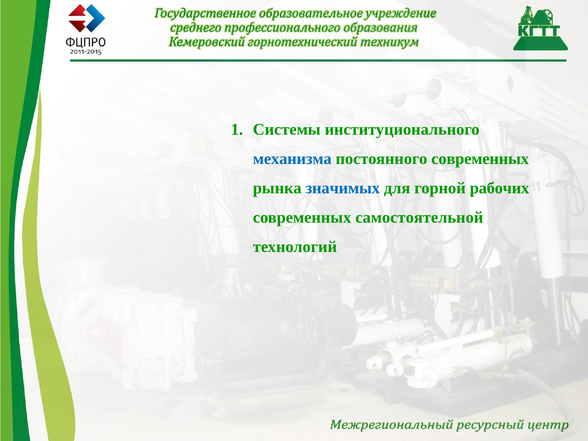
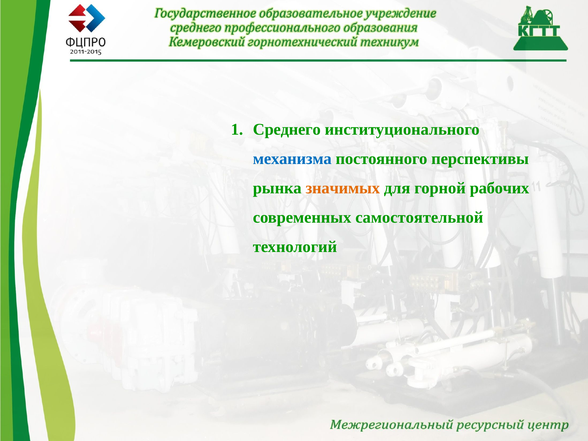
Системы: Системы -> Среднего
постоянного современных: современных -> перспективы
значимых colour: blue -> orange
